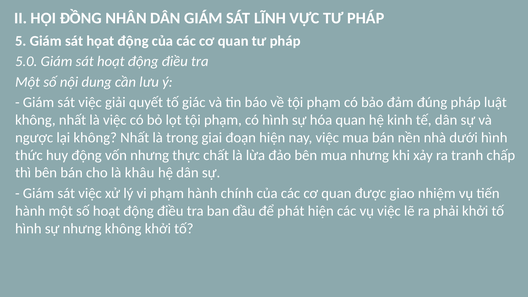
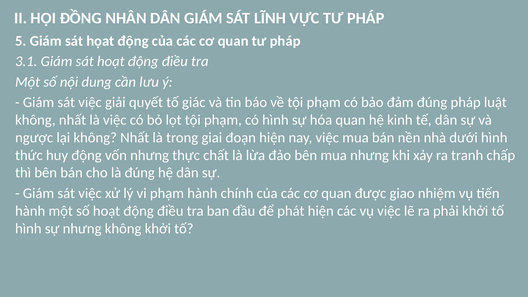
5.0: 5.0 -> 3.1
là khâu: khâu -> đúng
